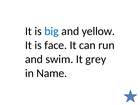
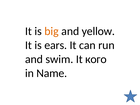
big colour: blue -> orange
face: face -> ears
grey: grey -> кого
